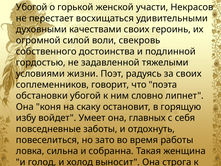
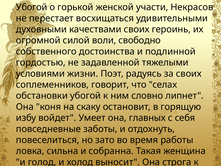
свекровь: свекровь -> свободно
поэта: поэта -> селах
